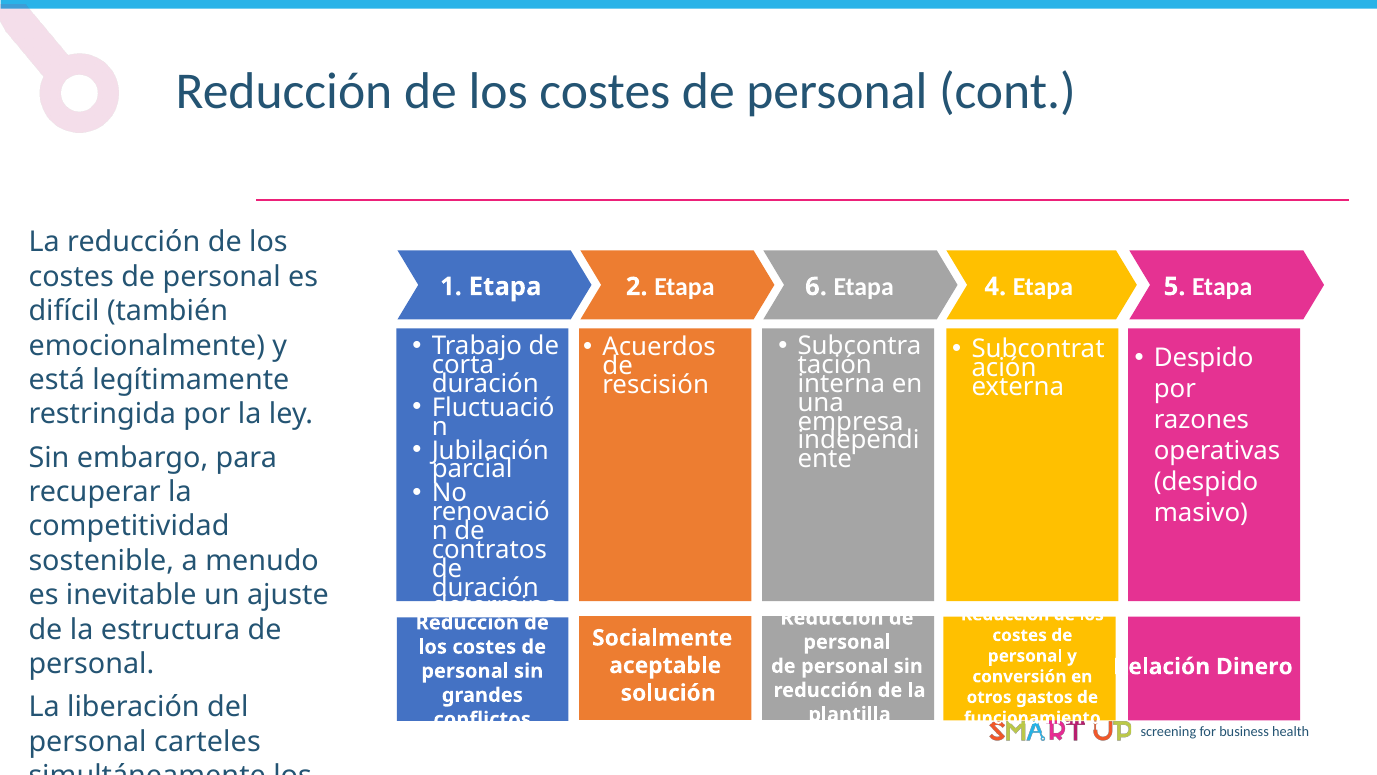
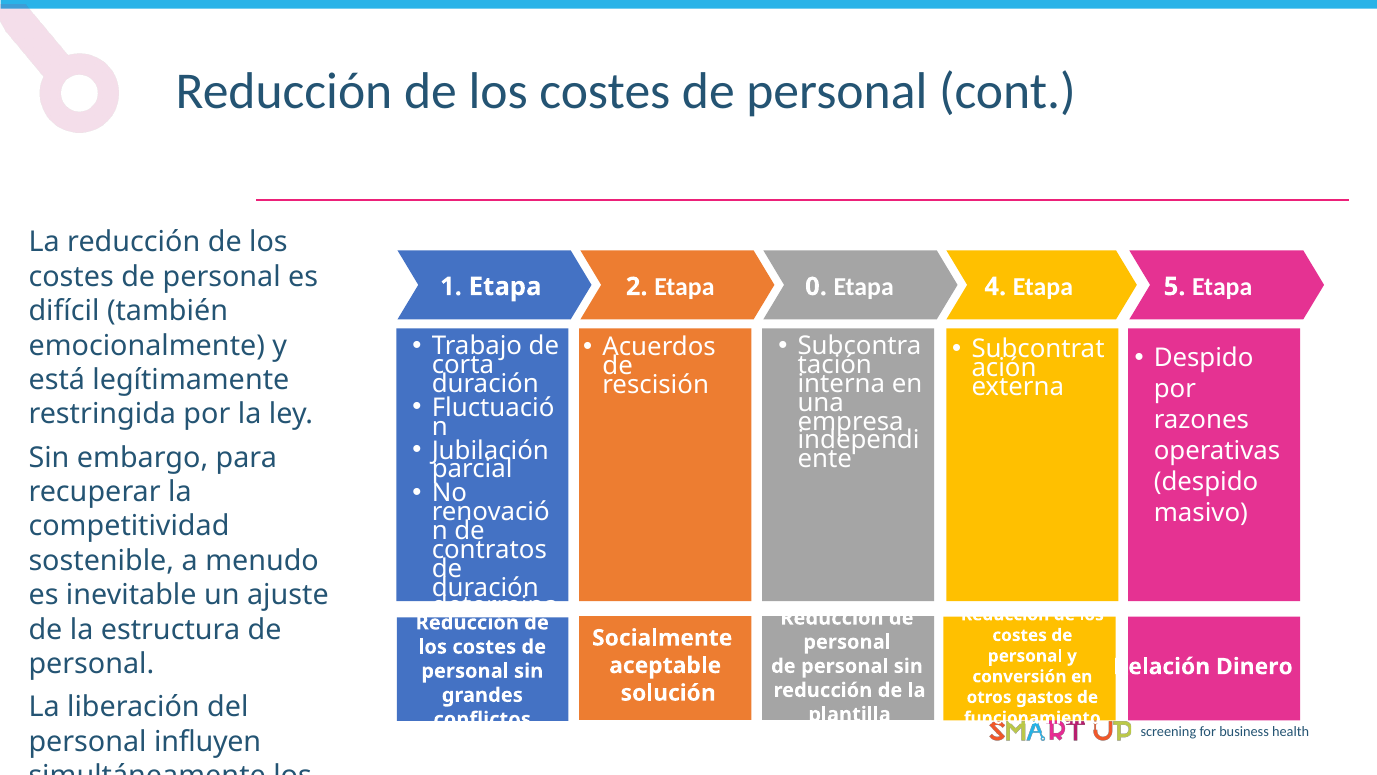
6: 6 -> 0
carteles: carteles -> influyen
